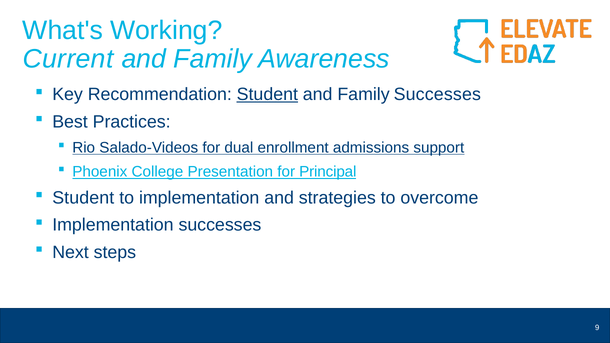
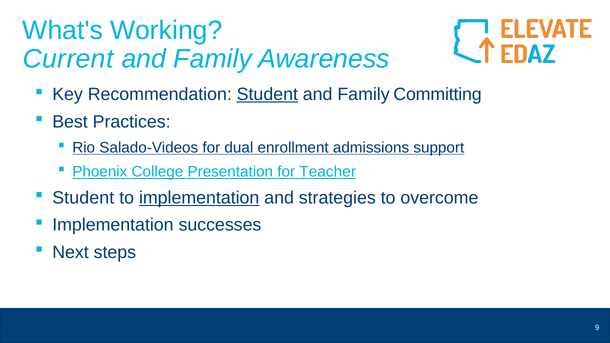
Family Successes: Successes -> Committing
Principal: Principal -> Teacher
implementation at (199, 198) underline: none -> present
